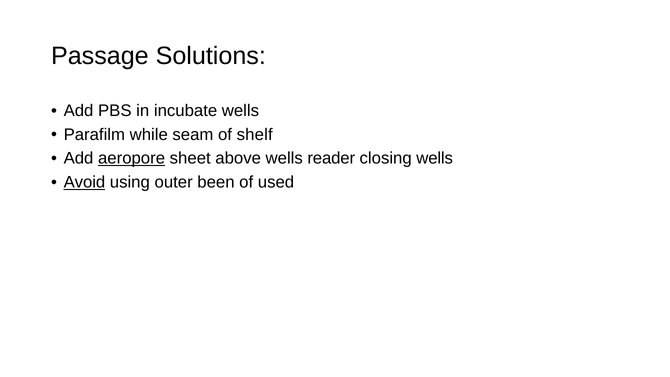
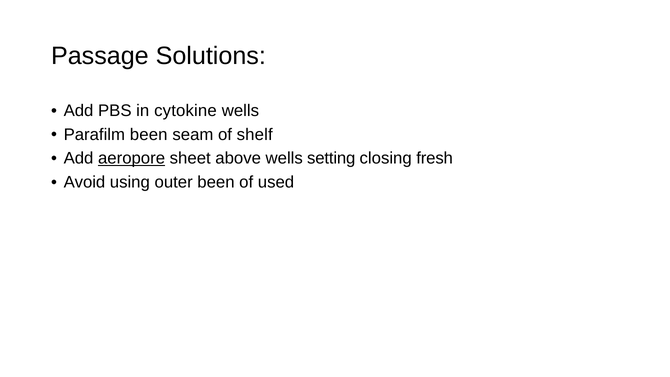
incubate: incubate -> cytokine
Parafilm while: while -> been
reader: reader -> setting
closing wells: wells -> fresh
Avoid underline: present -> none
